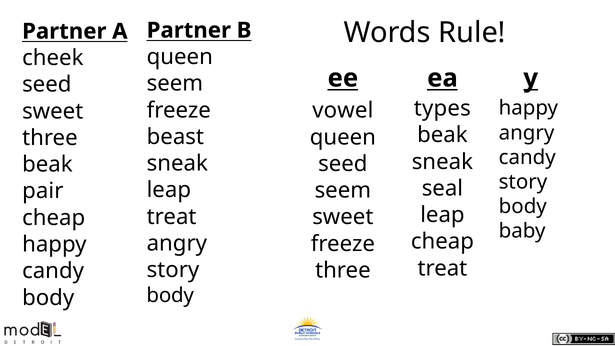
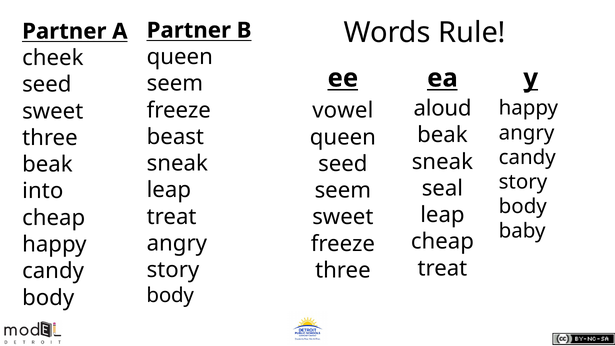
types: types -> aloud
pair: pair -> into
